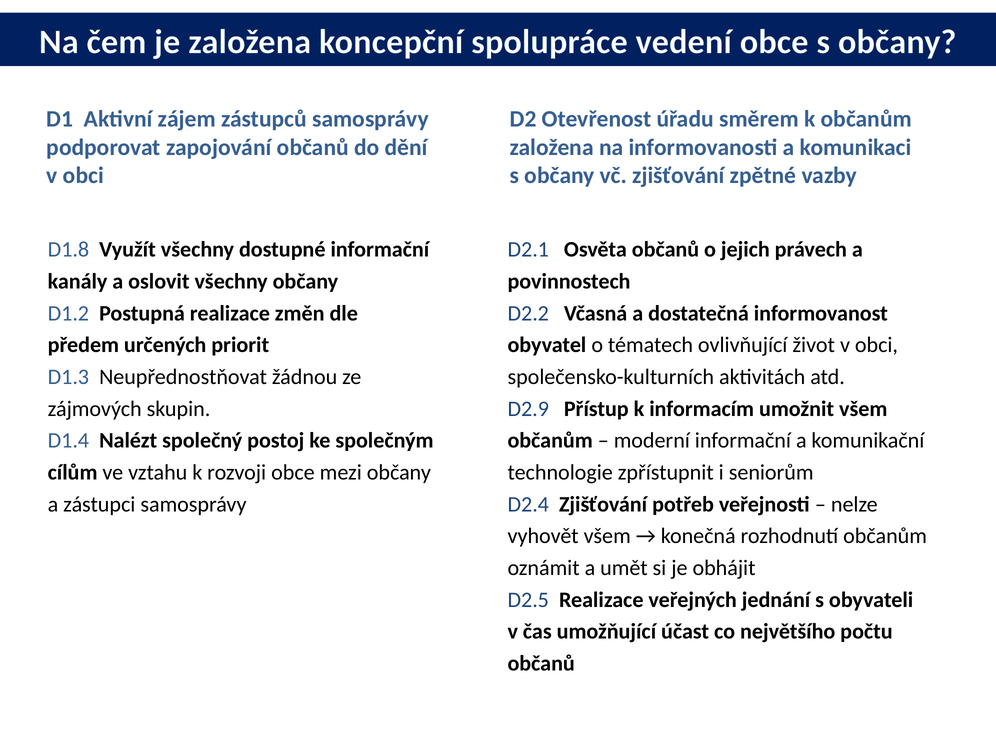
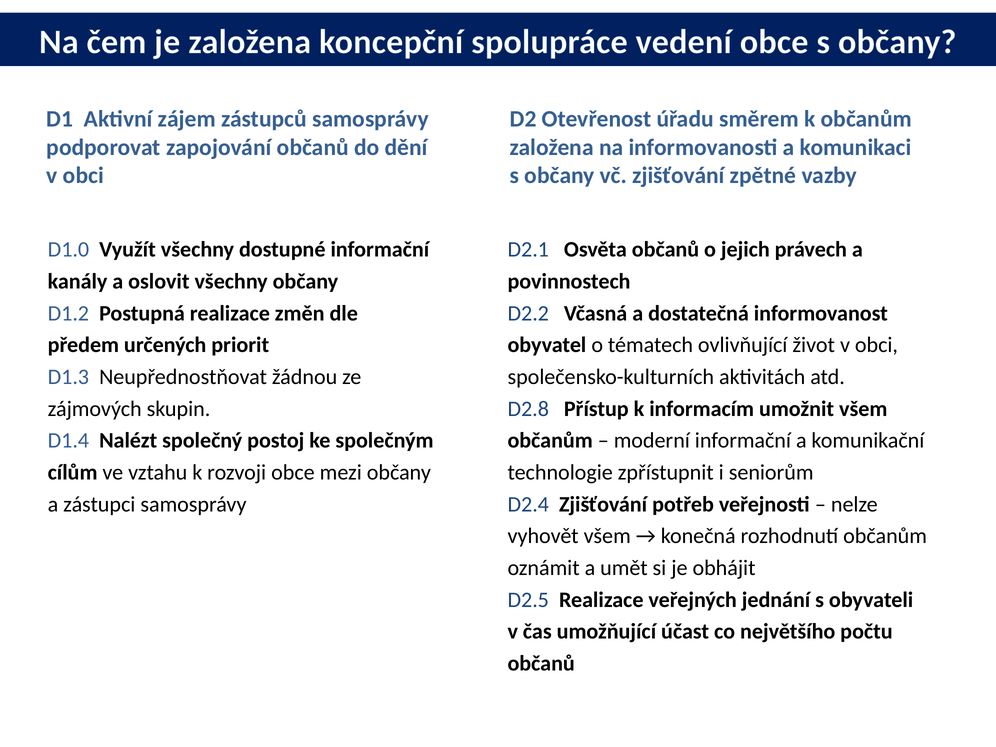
D1.8: D1.8 -> D1.0
D2.9: D2.9 -> D2.8
